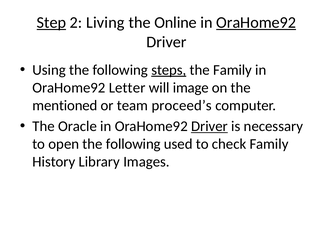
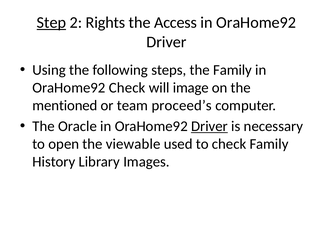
Living: Living -> Rights
Online: Online -> Access
OraHome92 at (256, 23) underline: present -> none
steps underline: present -> none
OraHome92 Letter: Letter -> Check
open the following: following -> viewable
